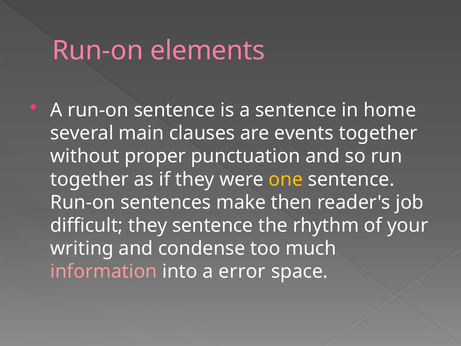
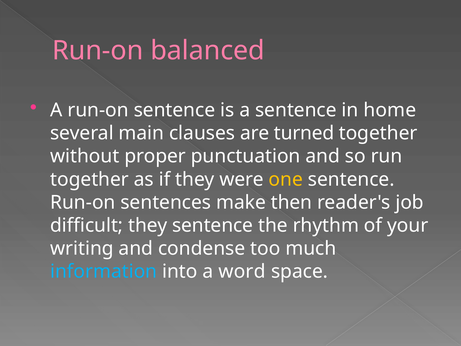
elements: elements -> balanced
events: events -> turned
information colour: pink -> light blue
error: error -> word
